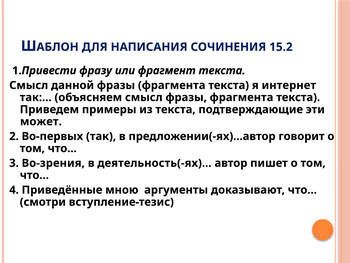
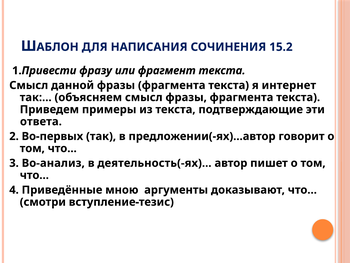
может: может -> ответа
Во-зрения: Во-зрения -> Во-анализ
